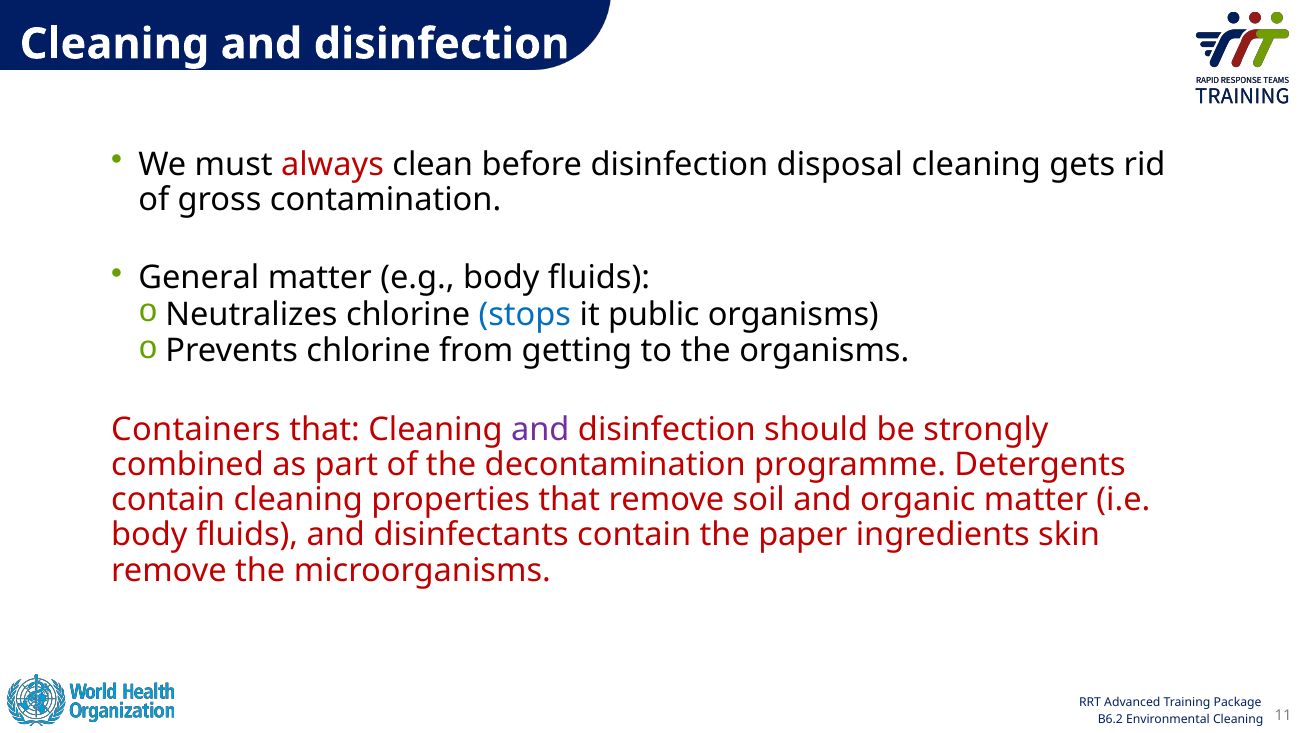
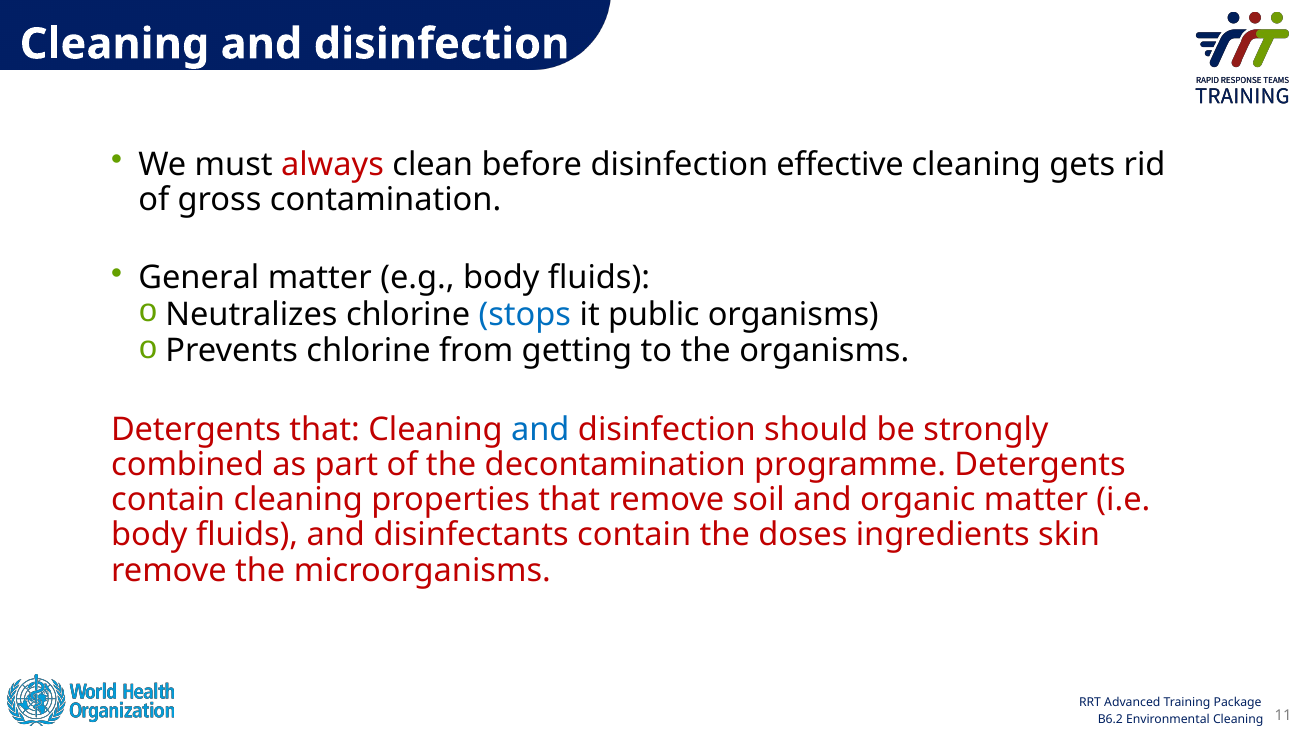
disposal: disposal -> effective
Containers at (196, 430): Containers -> Detergents
and at (540, 430) colour: purple -> blue
paper: paper -> doses
